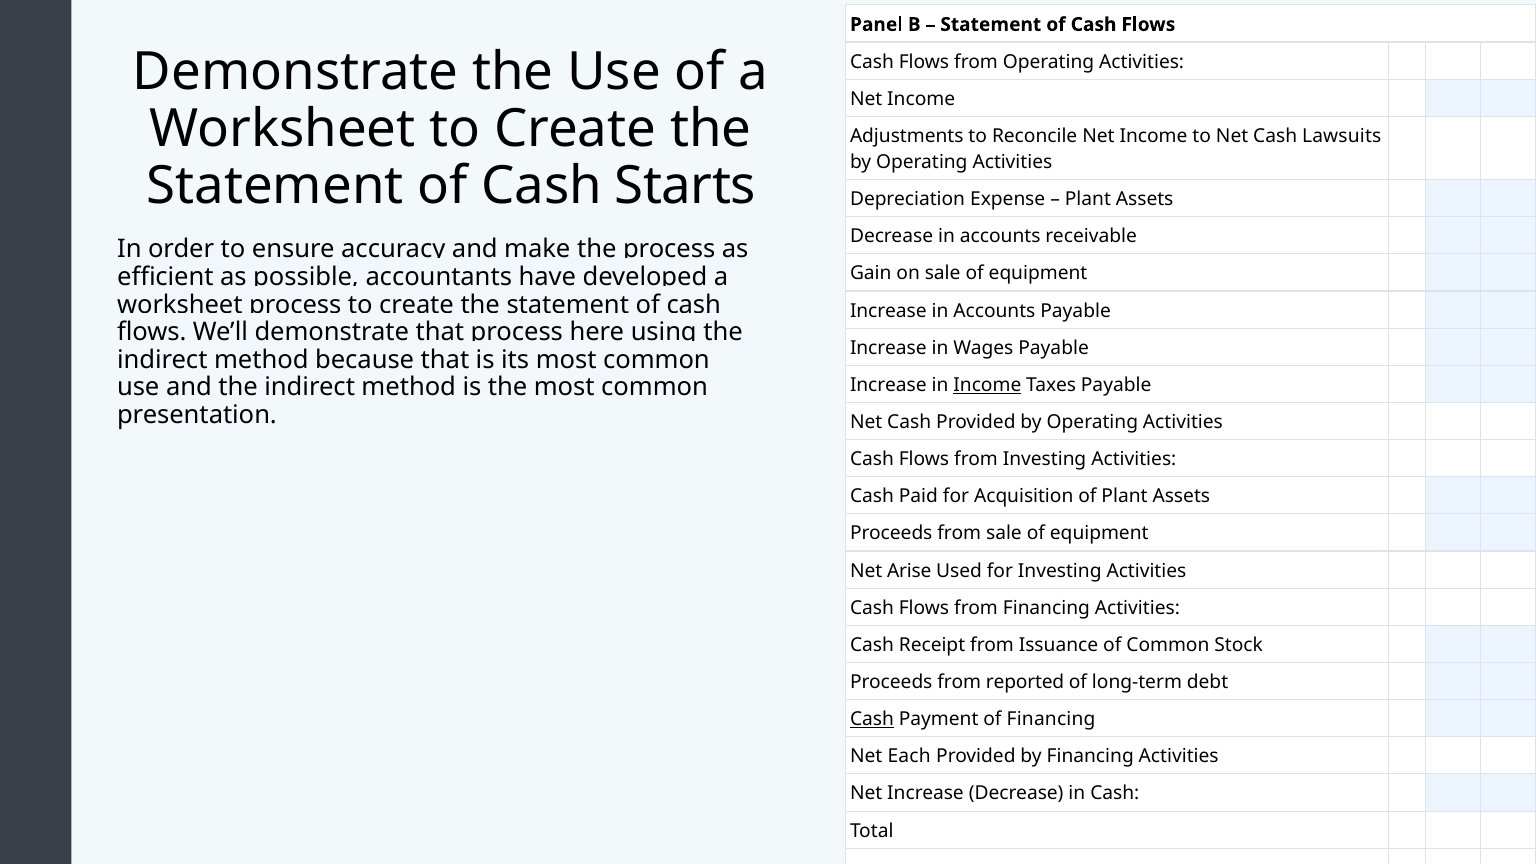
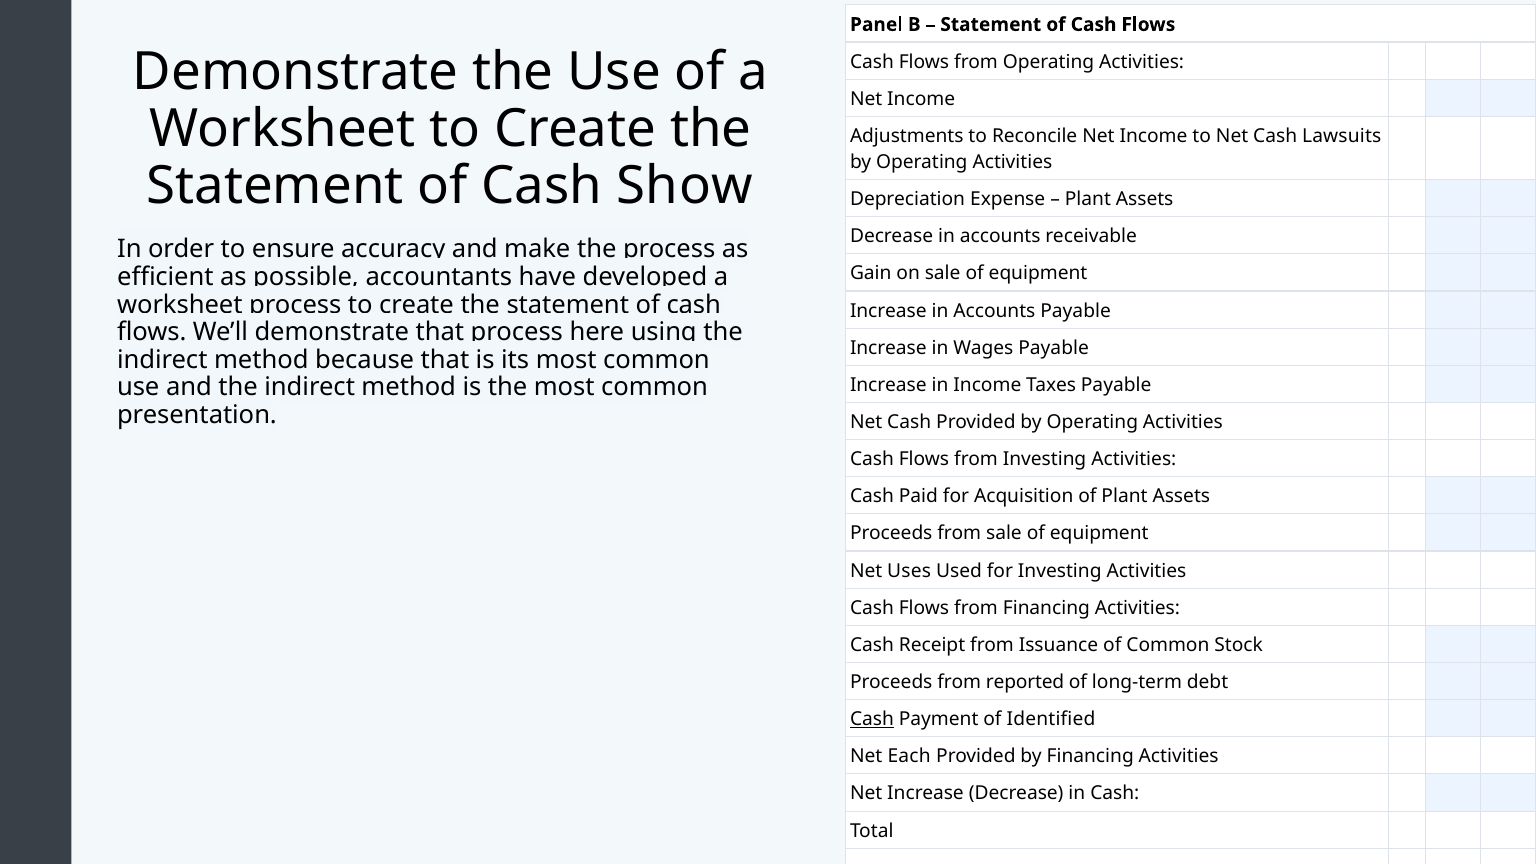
Starts: Starts -> Show
Income at (987, 385) underline: present -> none
Arise: Arise -> Uses
of Financing: Financing -> Identified
